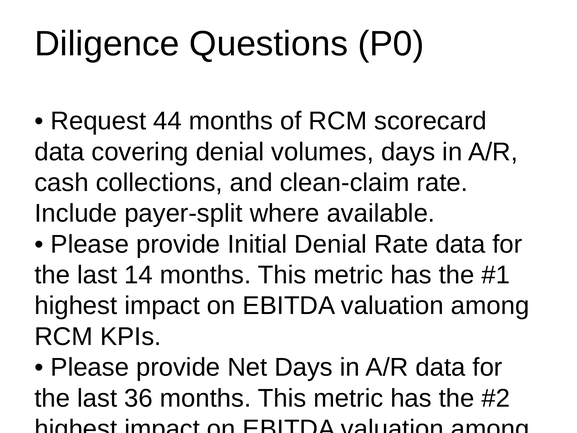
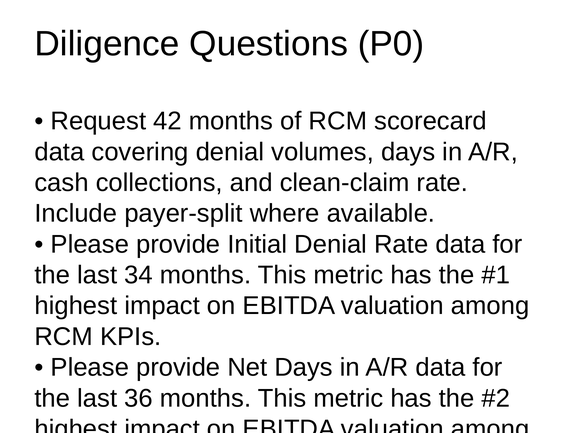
44: 44 -> 42
14: 14 -> 34
